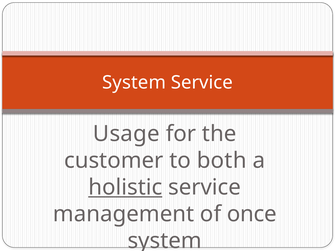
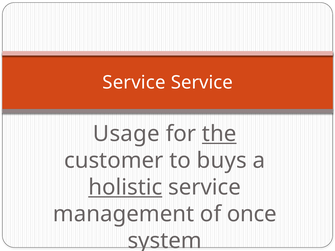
System at (134, 83): System -> Service
the underline: none -> present
both: both -> buys
